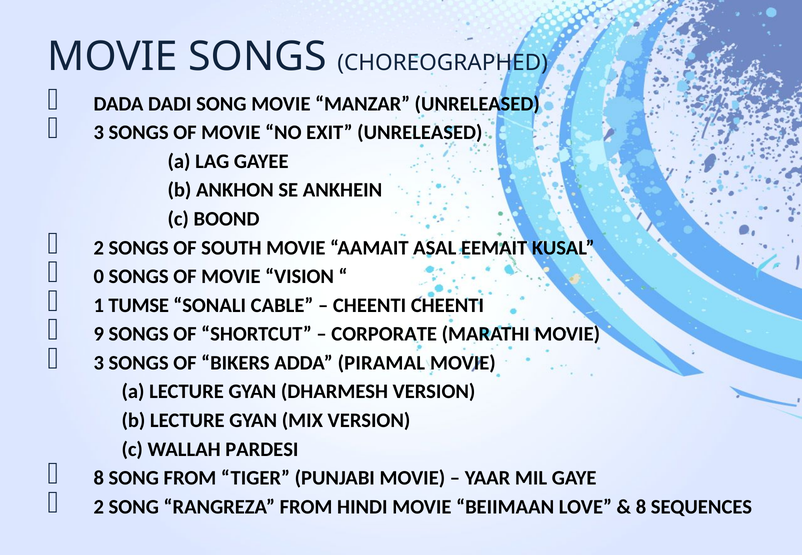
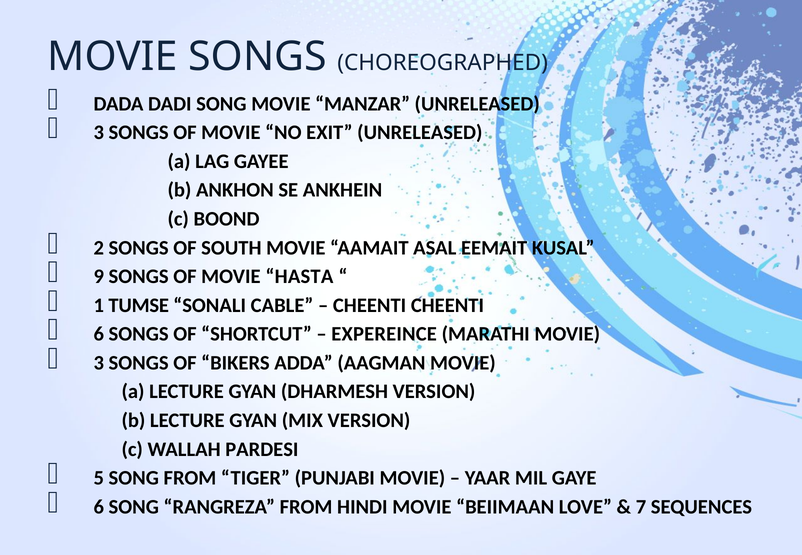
0: 0 -> 9
VISION: VISION -> HASTA
9 at (99, 334): 9 -> 6
CORPORATE: CORPORATE -> EXPEREINCE
PIRAMAL: PIRAMAL -> AAGMAN
8 at (99, 478): 8 -> 5
2 at (99, 507): 2 -> 6
8 at (641, 507): 8 -> 7
